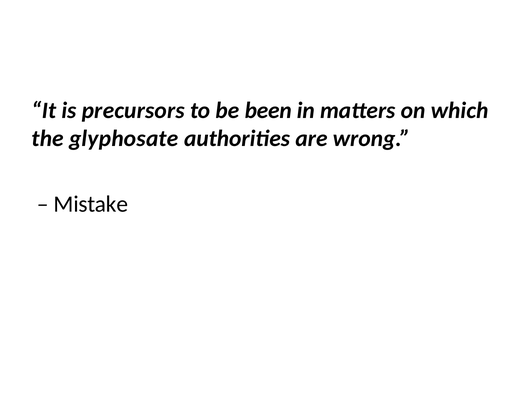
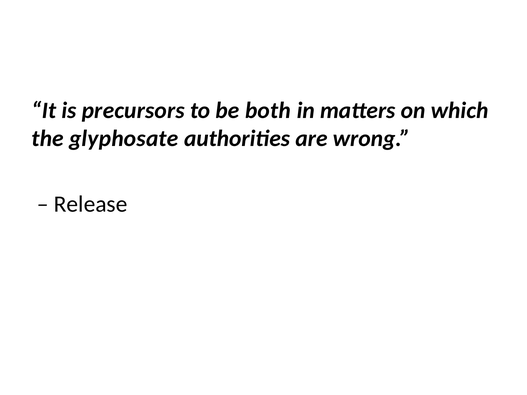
been: been -> both
Mistake: Mistake -> Release
